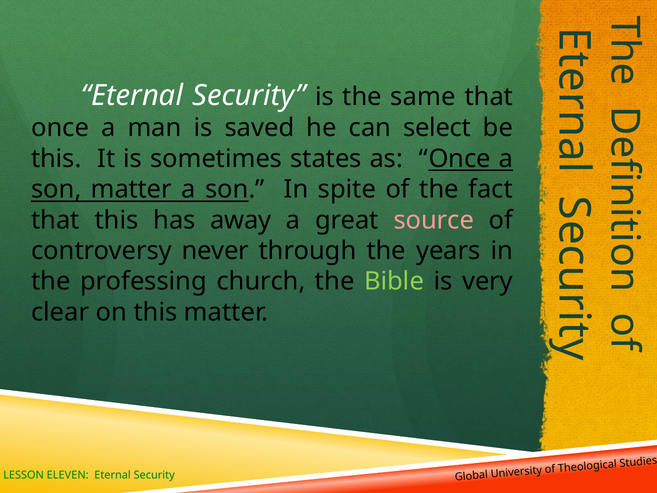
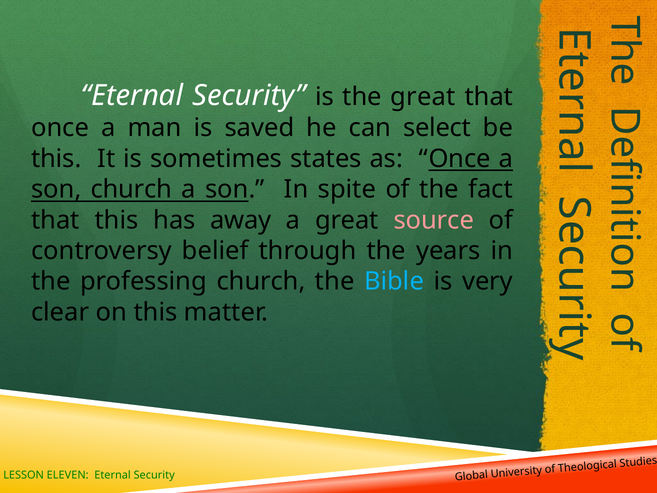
the same: same -> great
son matter: matter -> church
never: never -> belief
Bible colour: light green -> light blue
